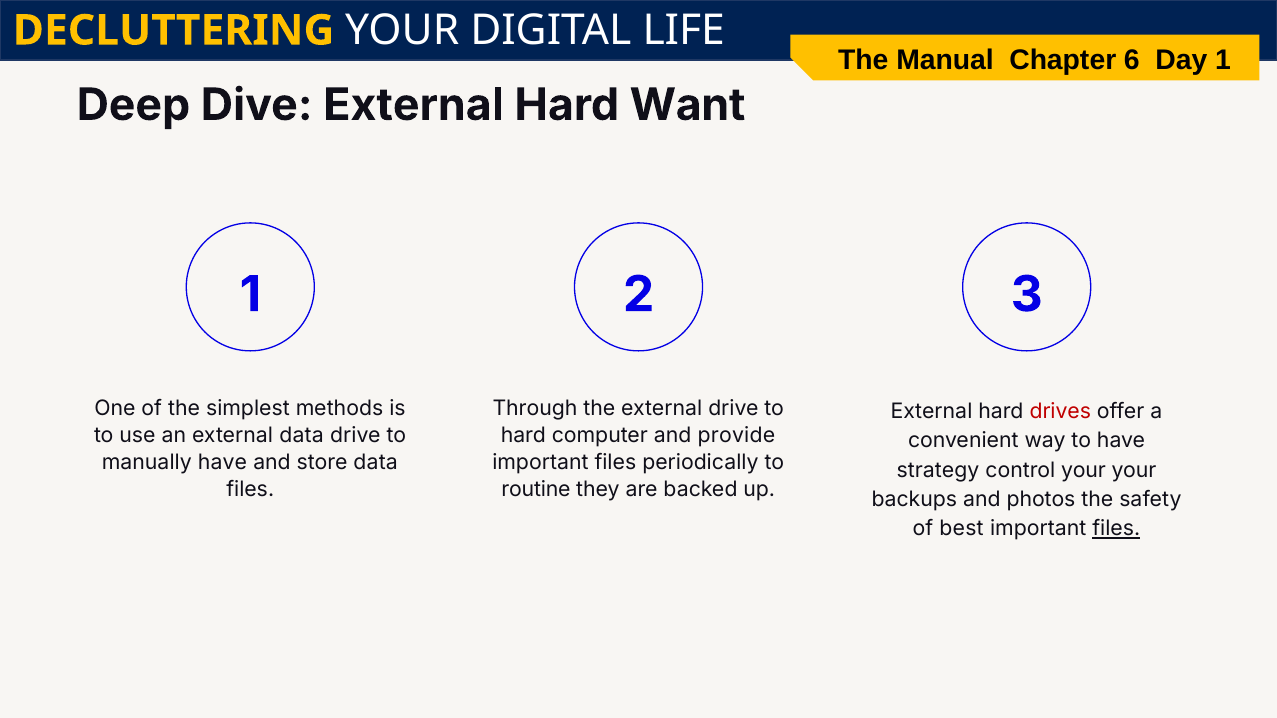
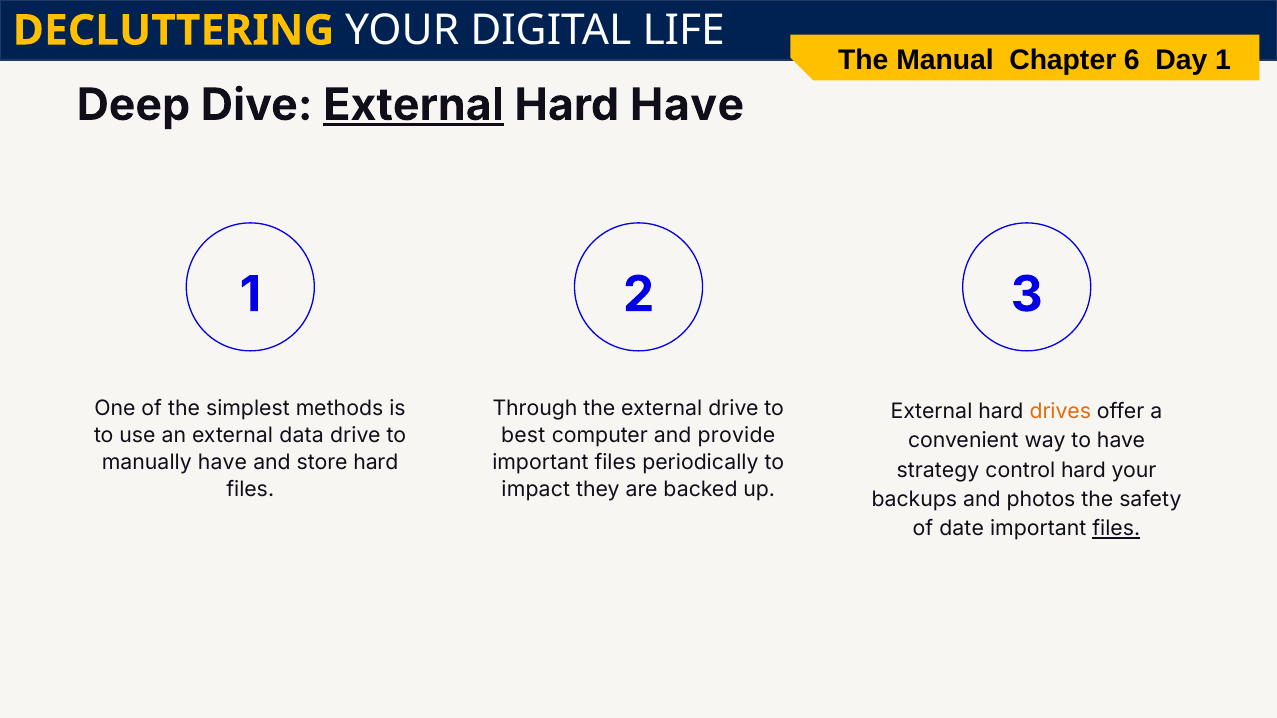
External at (414, 105) underline: none -> present
Hard Want: Want -> Have
drives colour: red -> orange
hard at (523, 436): hard -> best
store data: data -> hard
control your: your -> hard
routine: routine -> impact
best: best -> date
